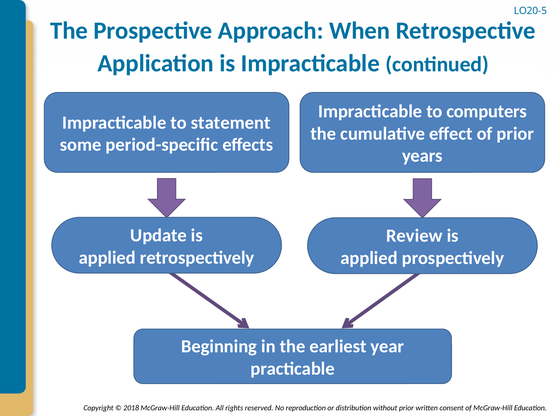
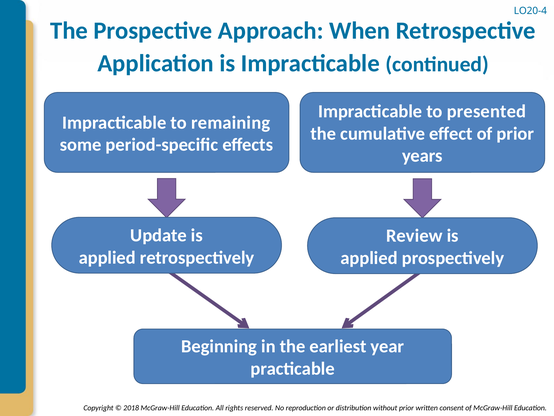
LO20-5: LO20-5 -> LO20-4
computers: computers -> presented
statement: statement -> remaining
